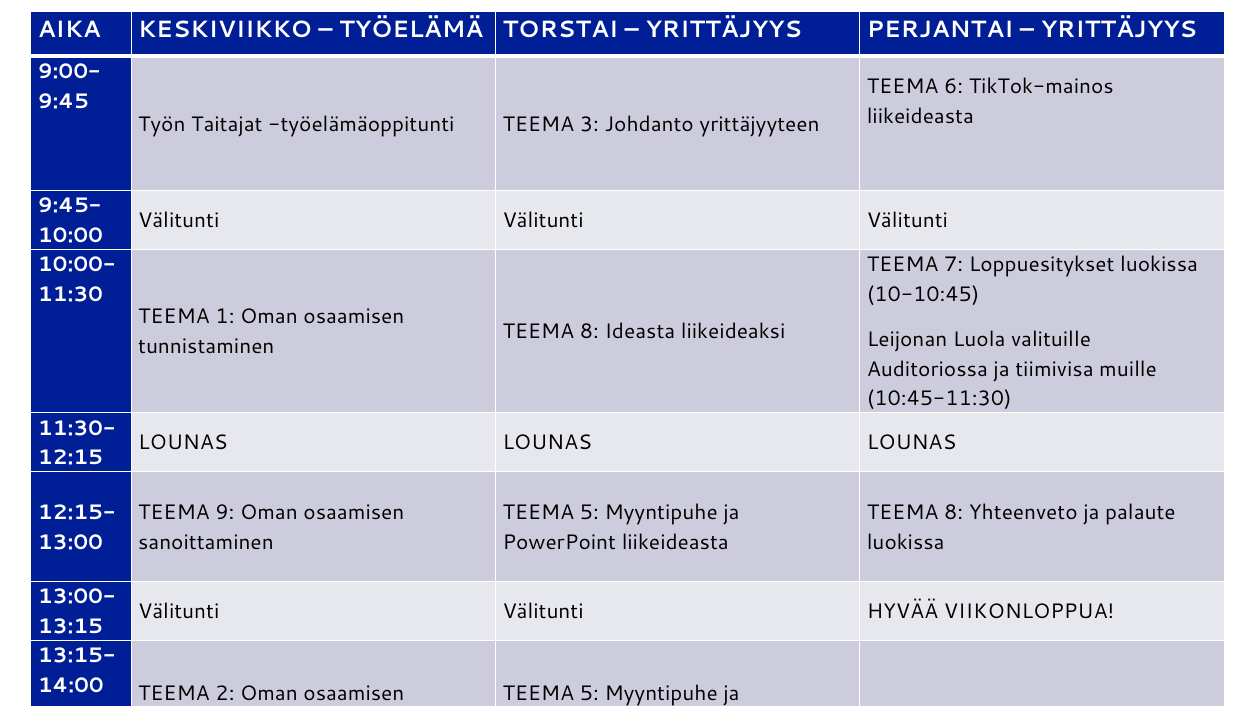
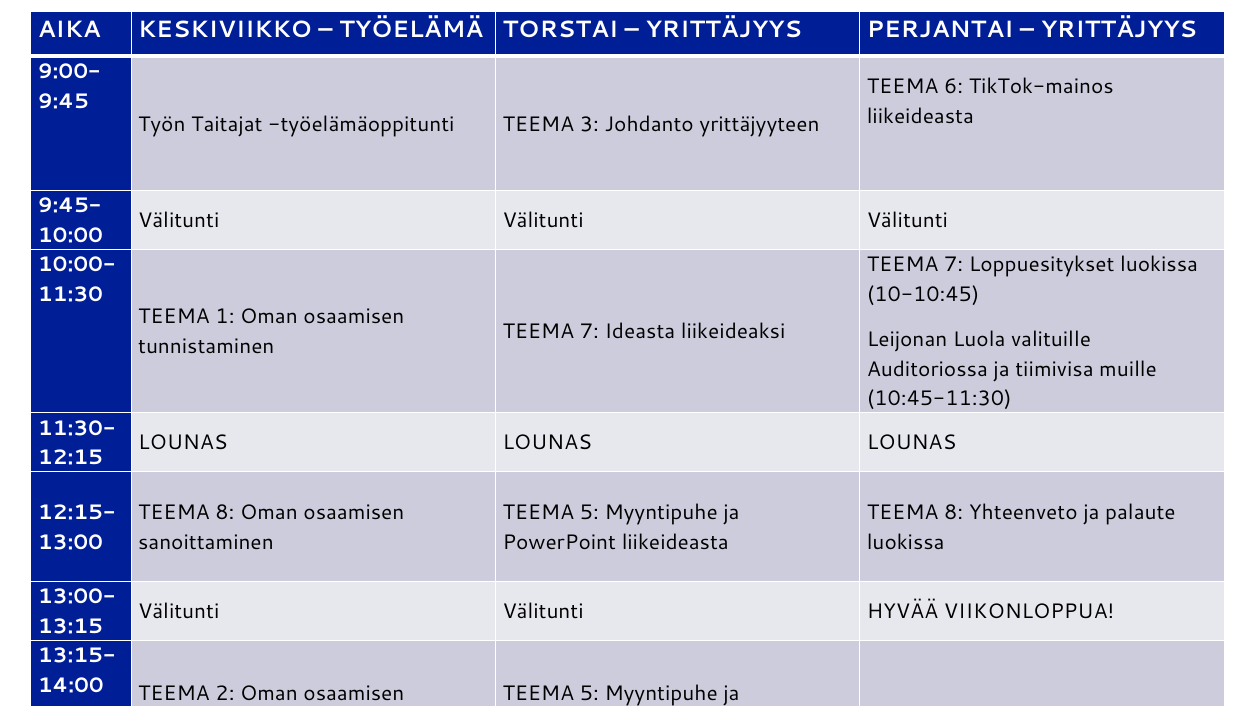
8 at (589, 332): 8 -> 7
9 at (225, 513): 9 -> 8
